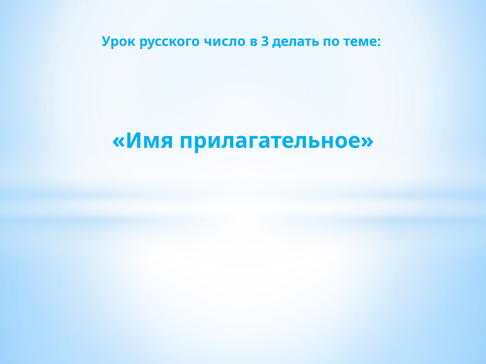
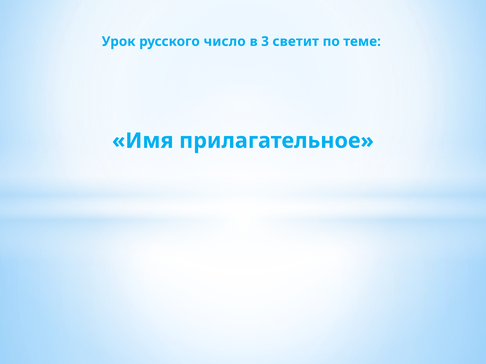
делать: делать -> светит
